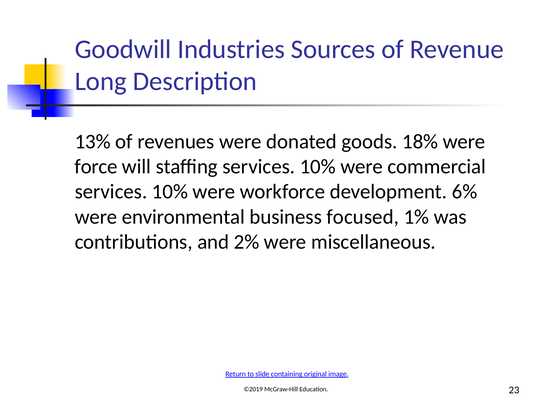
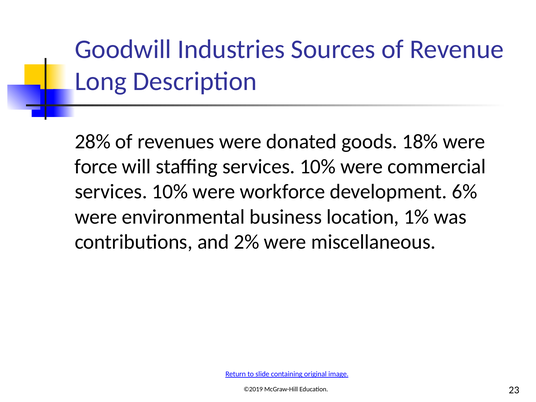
13%: 13% -> 28%
focused: focused -> location
